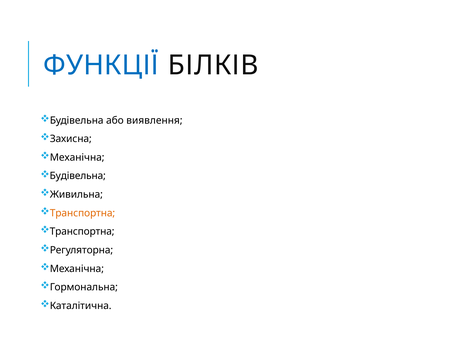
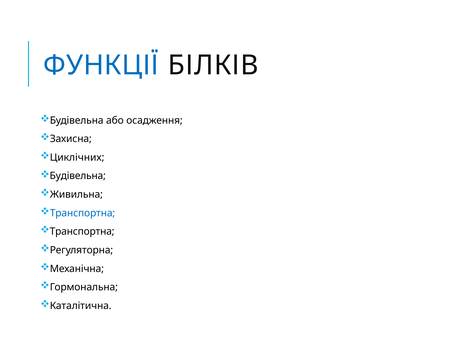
виявлення: виявлення -> осадження
Механічна at (77, 157): Механічна -> Циклічних
Транспортна at (83, 213) colour: orange -> blue
